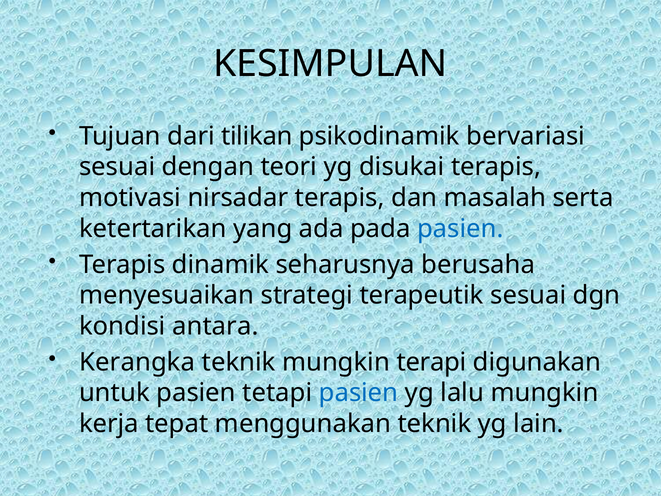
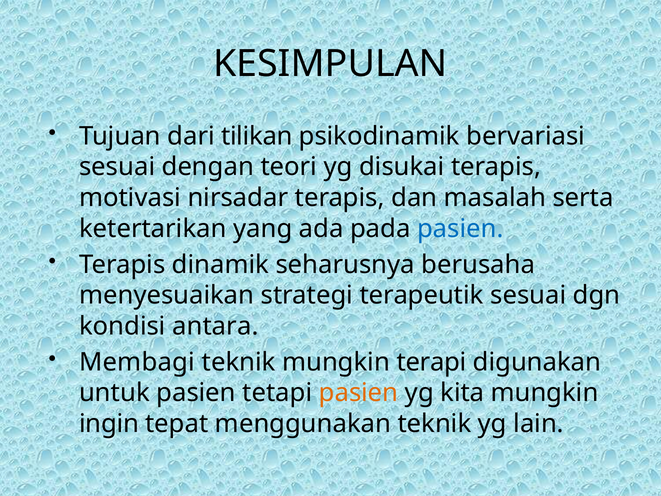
Kerangka: Kerangka -> Membagi
pasien at (359, 393) colour: blue -> orange
lalu: lalu -> kita
kerja: kerja -> ingin
